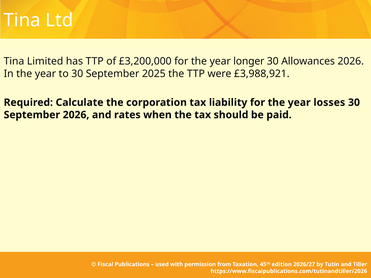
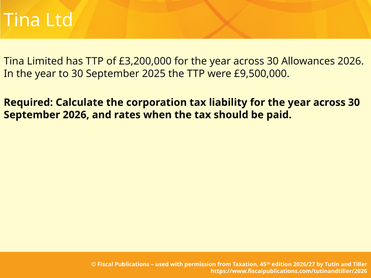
longer at (249, 61): longer -> across
£3,988,921: £3,988,921 -> £9,500,000
losses at (329, 103): losses -> across
